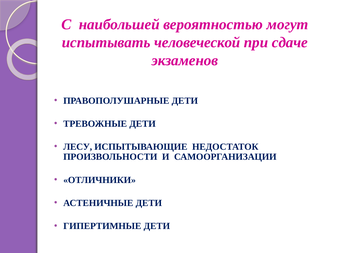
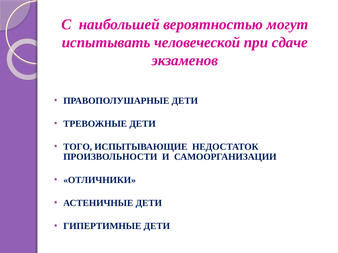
ЛЕСУ: ЛЕСУ -> ТОГО
